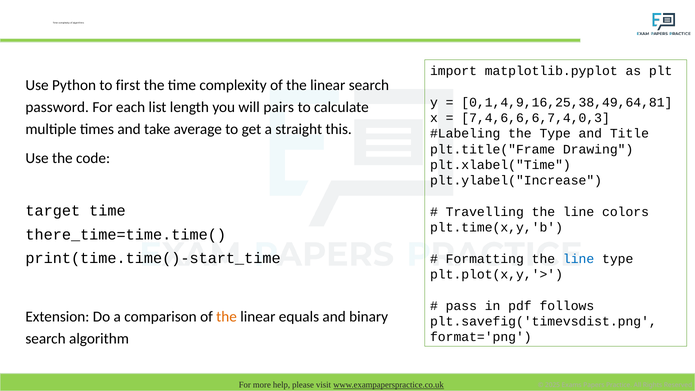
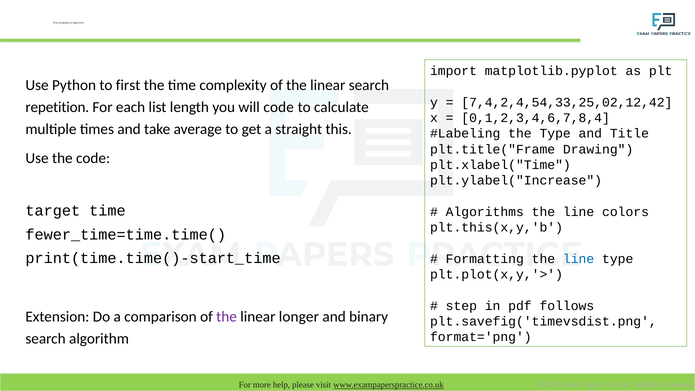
0,1,4,9,16,25,38,49,64,81: 0,1,4,9,16,25,38,49,64,81 -> 7,4,2,4,54,33,25,02,12,42
password: password -> repetition
will pairs: pairs -> code
7,4,6,6,6,7,4,0,3: 7,4,6,6,6,7,4,0,3 -> 0,1,2,3,4,6,7,8,4
Travelling at (485, 212): Travelling -> Algorithms
plt.time(x,y,'b: plt.time(x,y,'b -> plt.this(x,y,'b
there_time=time.time(: there_time=time.time( -> fewer_time=time.time(
pass: pass -> step
the at (227, 317) colour: orange -> purple
equals: equals -> longer
